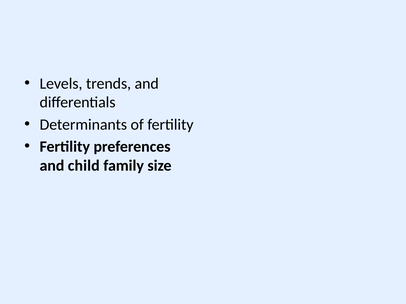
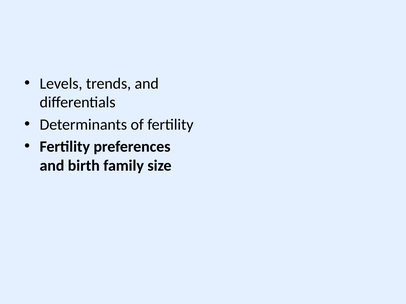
child: child -> birth
